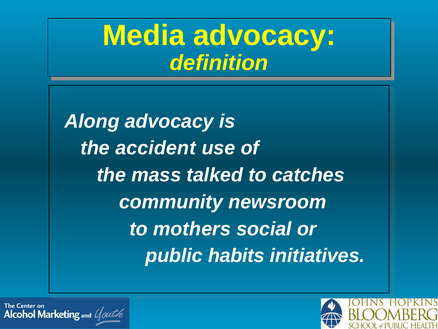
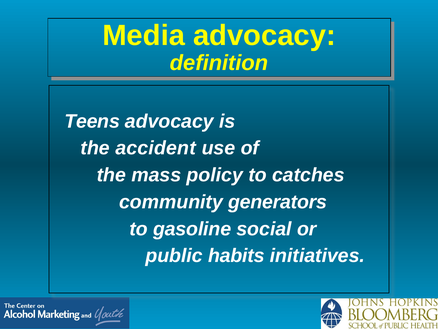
Along: Along -> Teens
talked: talked -> policy
newsroom: newsroom -> generators
mothers: mothers -> gasoline
